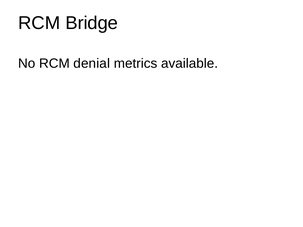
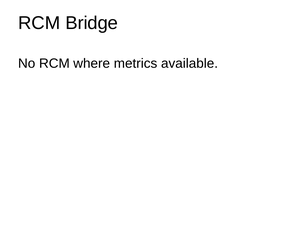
denial: denial -> where
